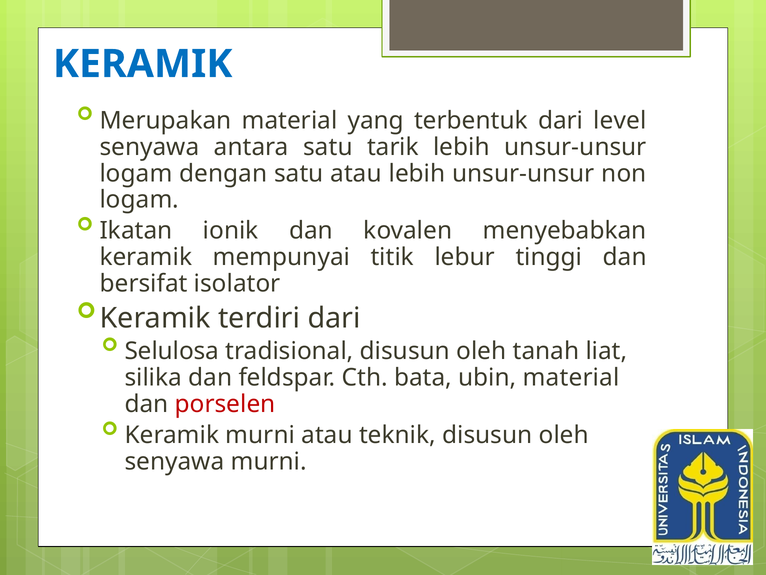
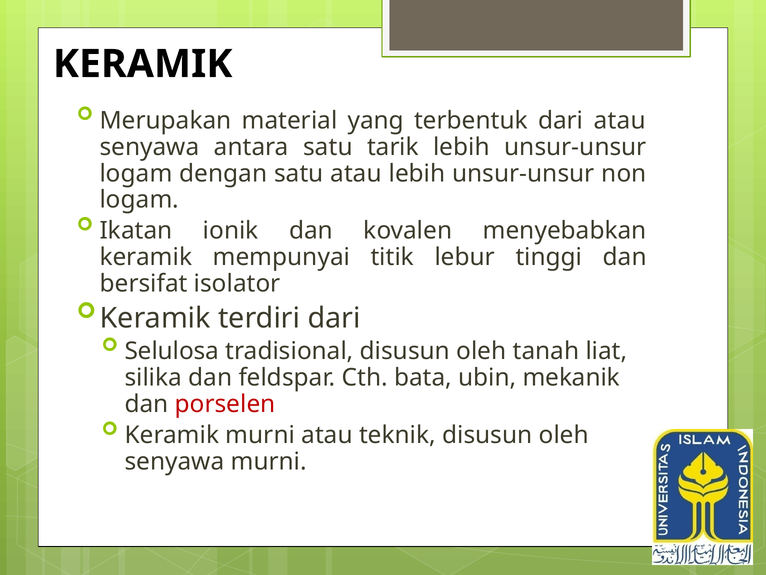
KERAMIK at (143, 64) colour: blue -> black
dari level: level -> atau
ubin material: material -> mekanik
